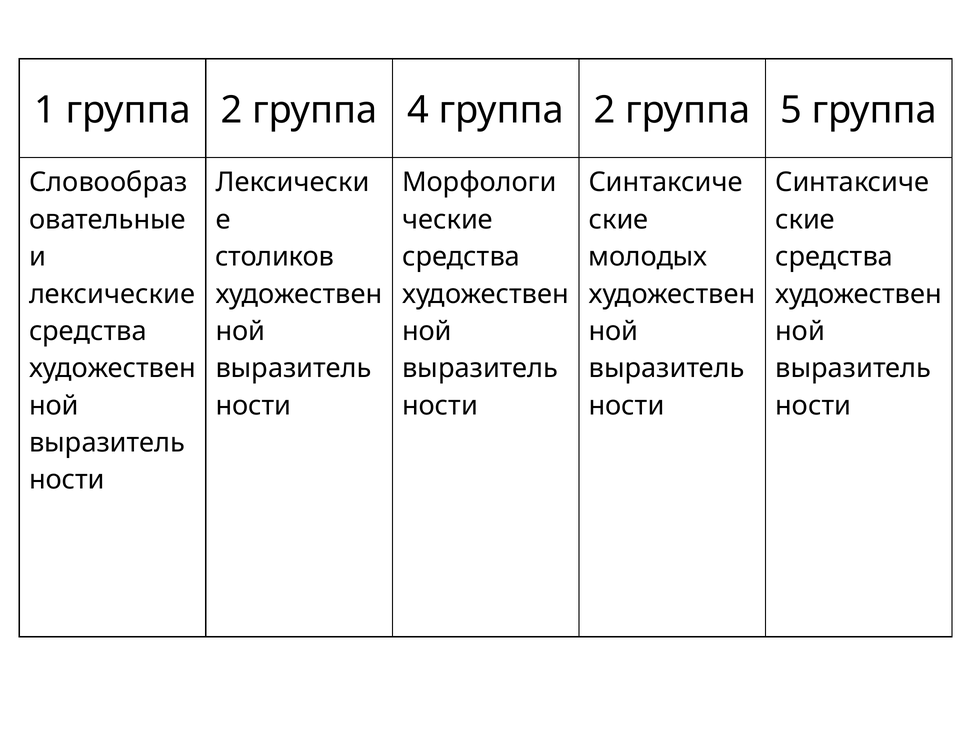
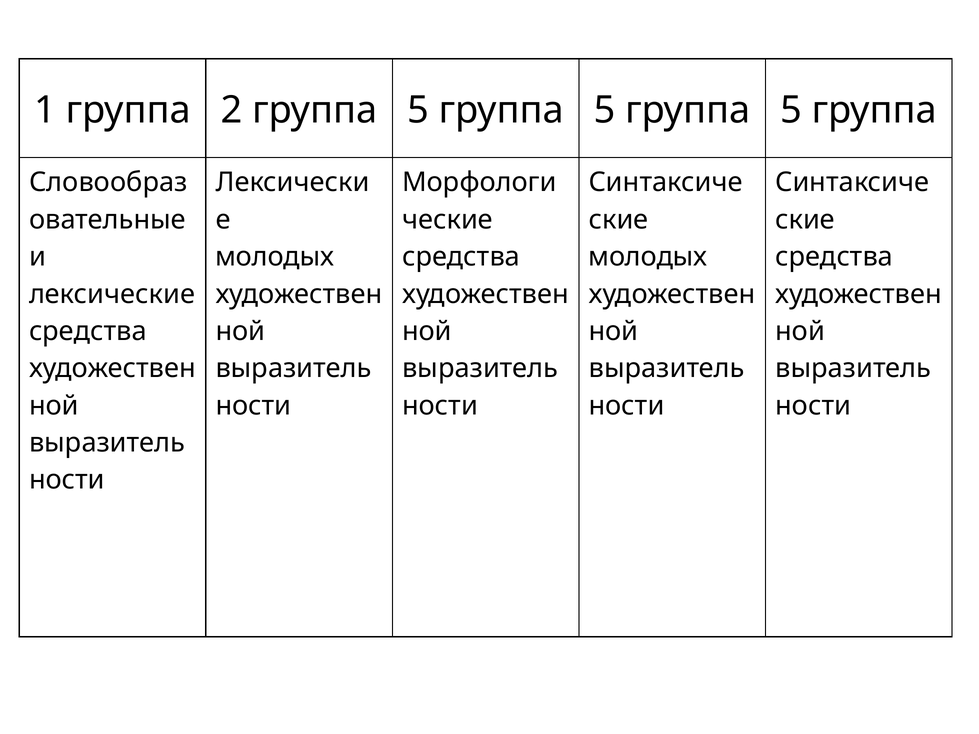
2 группа 4: 4 -> 5
2 at (605, 110): 2 -> 5
столиков at (275, 257): столиков -> молодых
